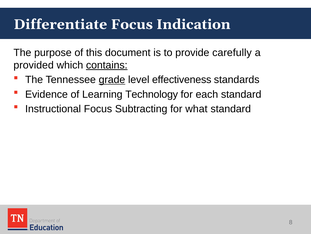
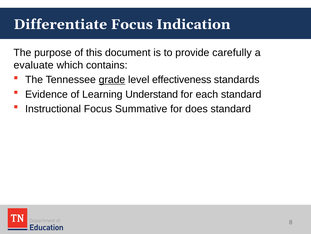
provided: provided -> evaluate
contains underline: present -> none
Technology: Technology -> Understand
Subtracting: Subtracting -> Summative
what: what -> does
